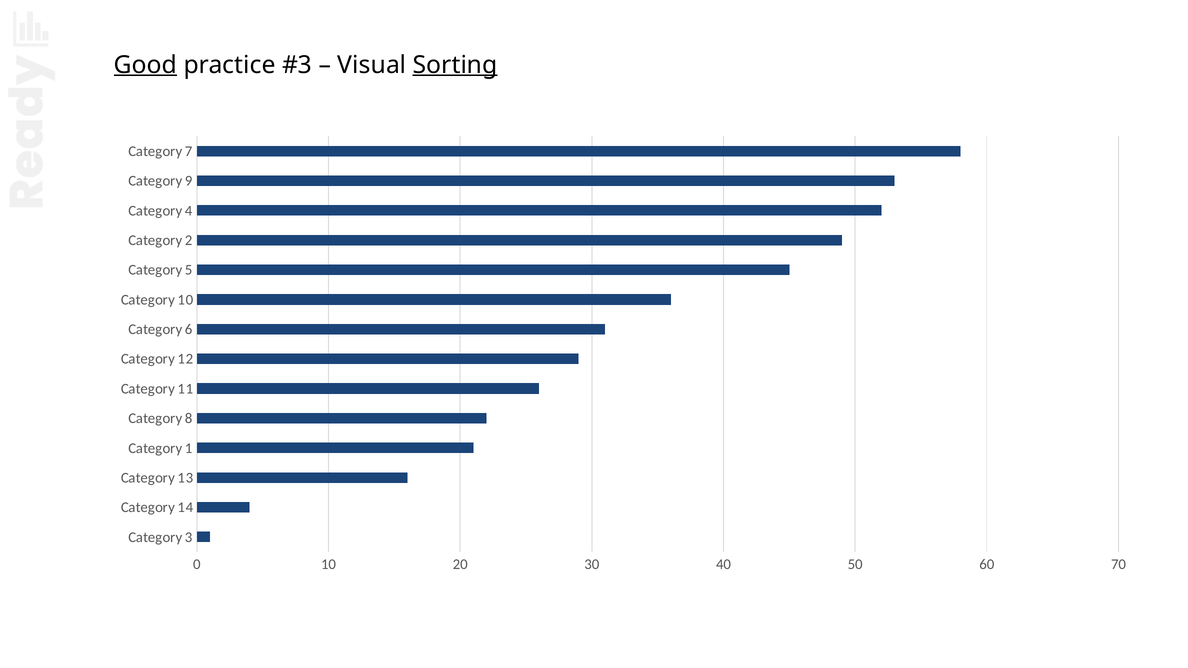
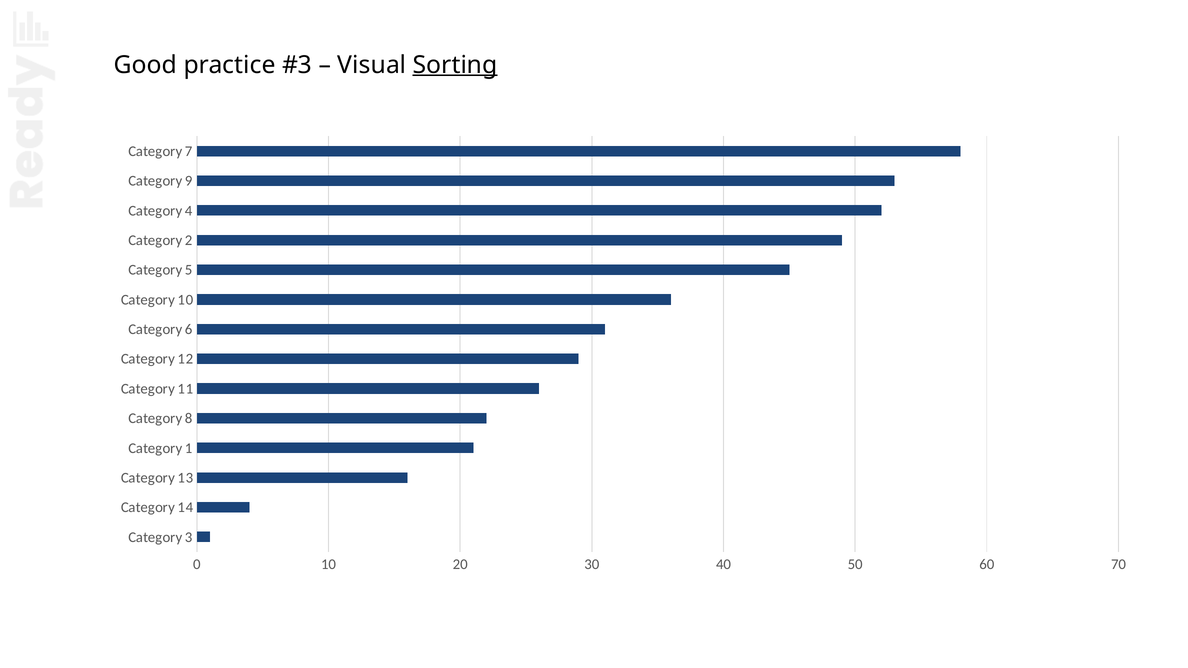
Good underline: present -> none
